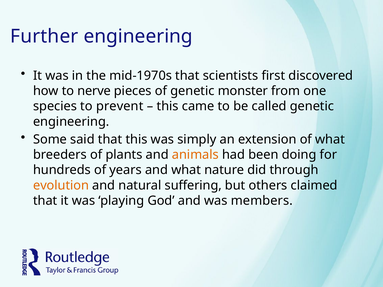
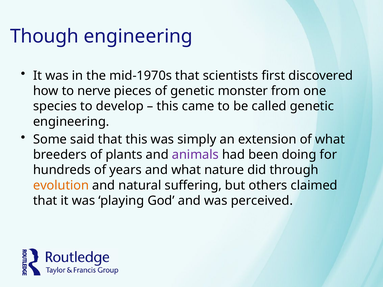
Further: Further -> Though
prevent: prevent -> develop
animals colour: orange -> purple
members: members -> perceived
